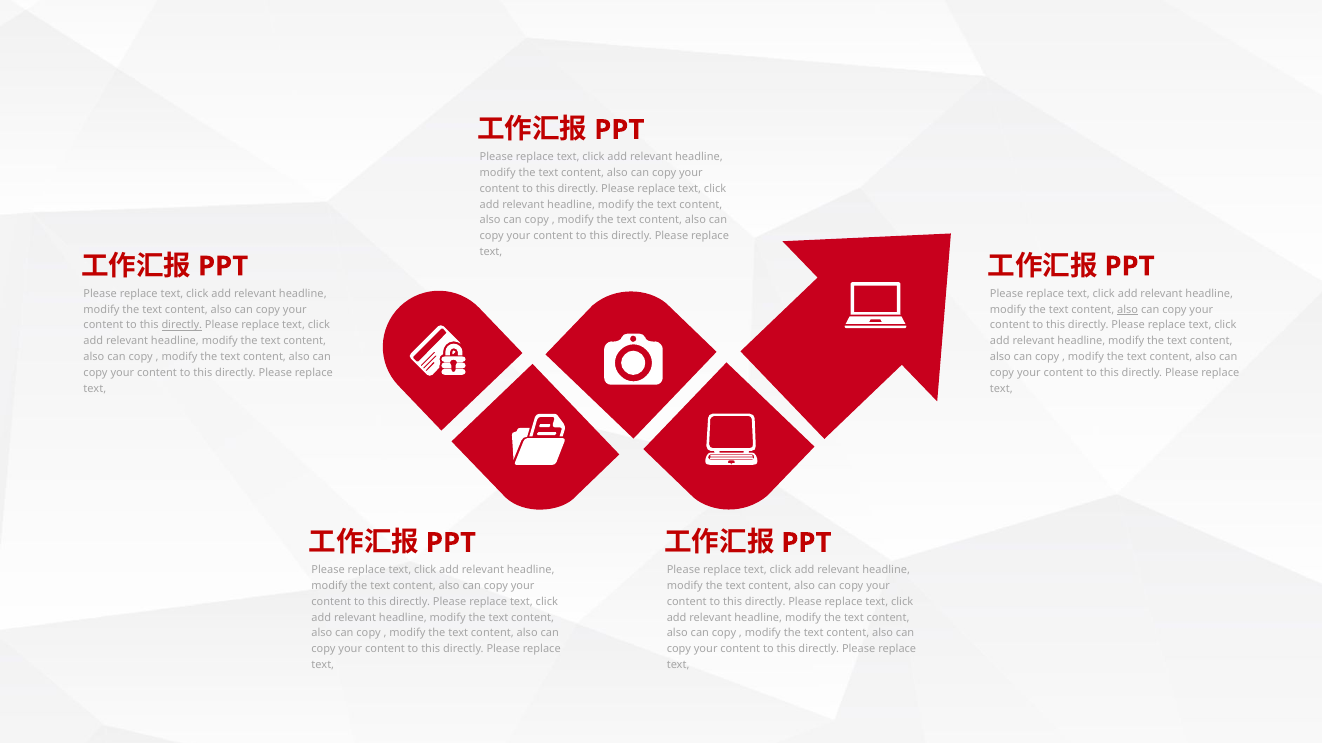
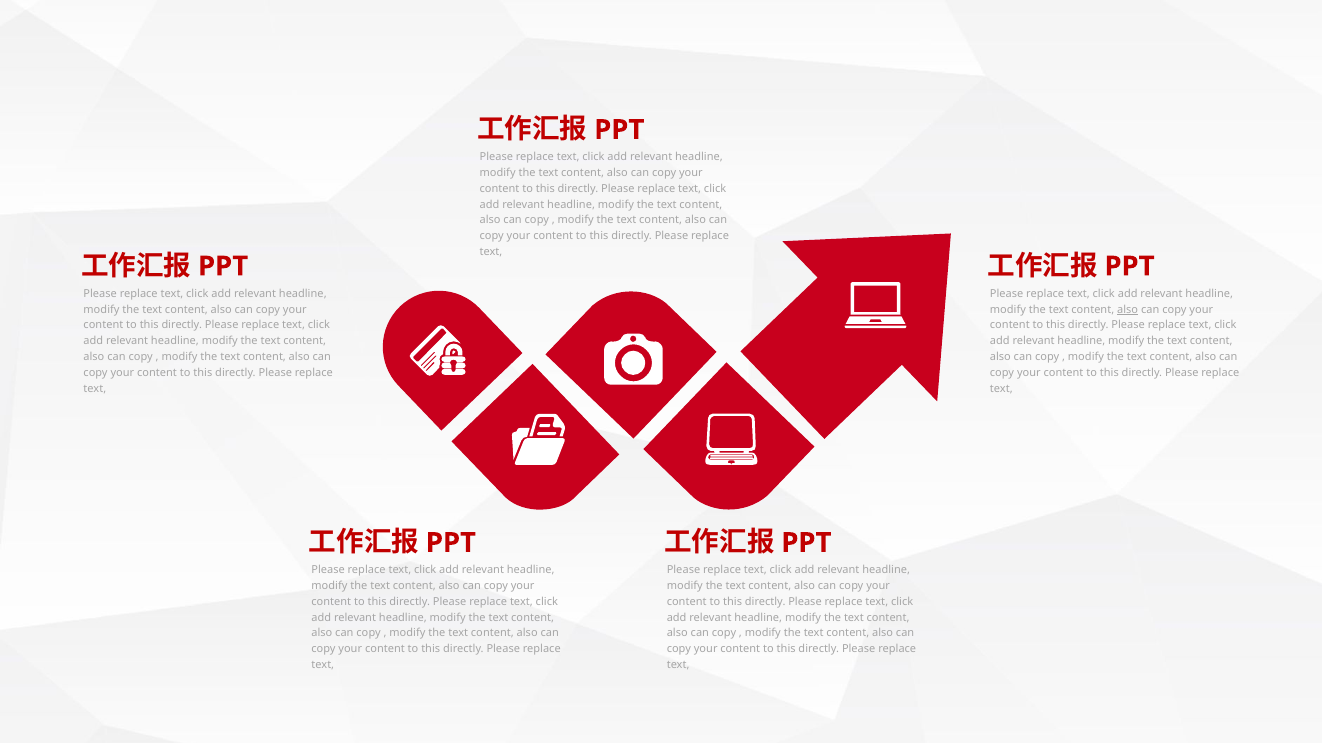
directly at (182, 326) underline: present -> none
